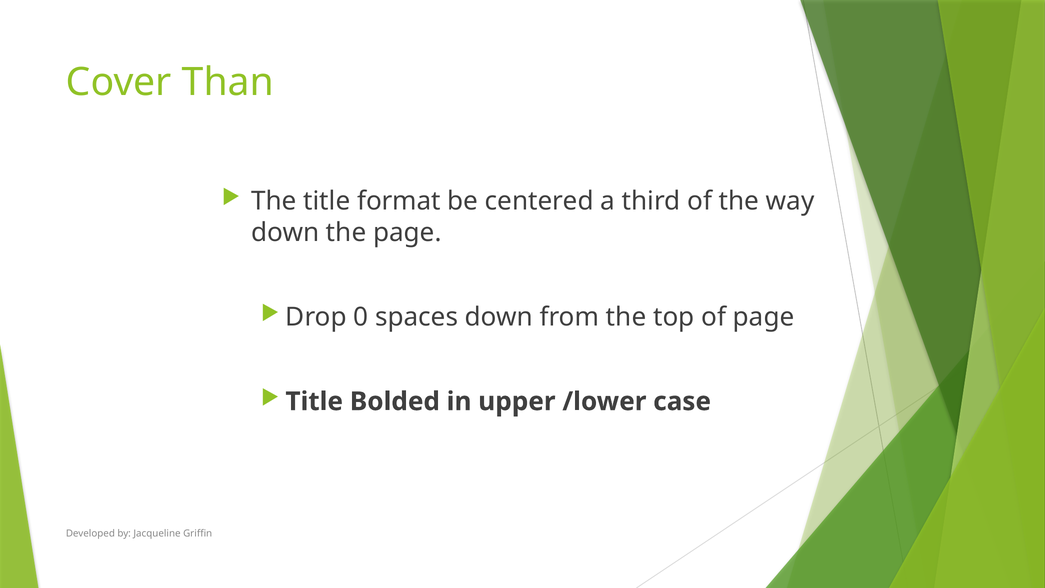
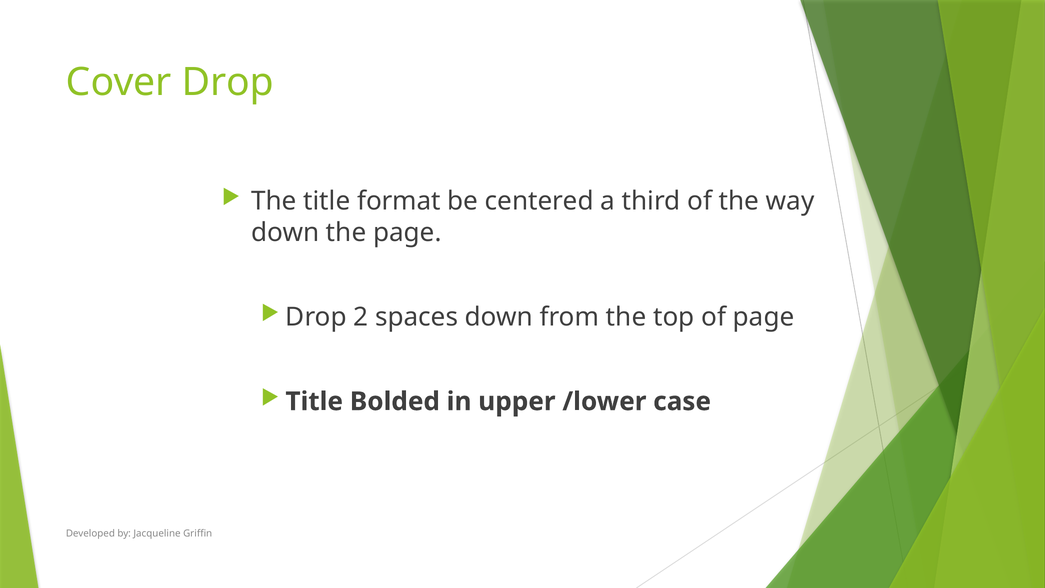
Cover Than: Than -> Drop
0: 0 -> 2
